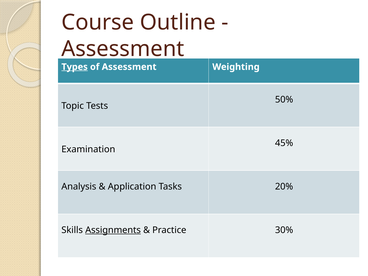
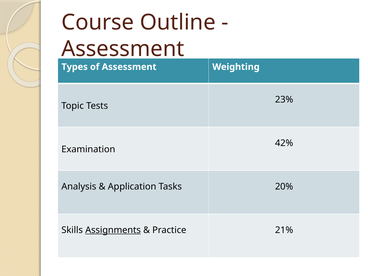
Types underline: present -> none
50%: 50% -> 23%
45%: 45% -> 42%
30%: 30% -> 21%
